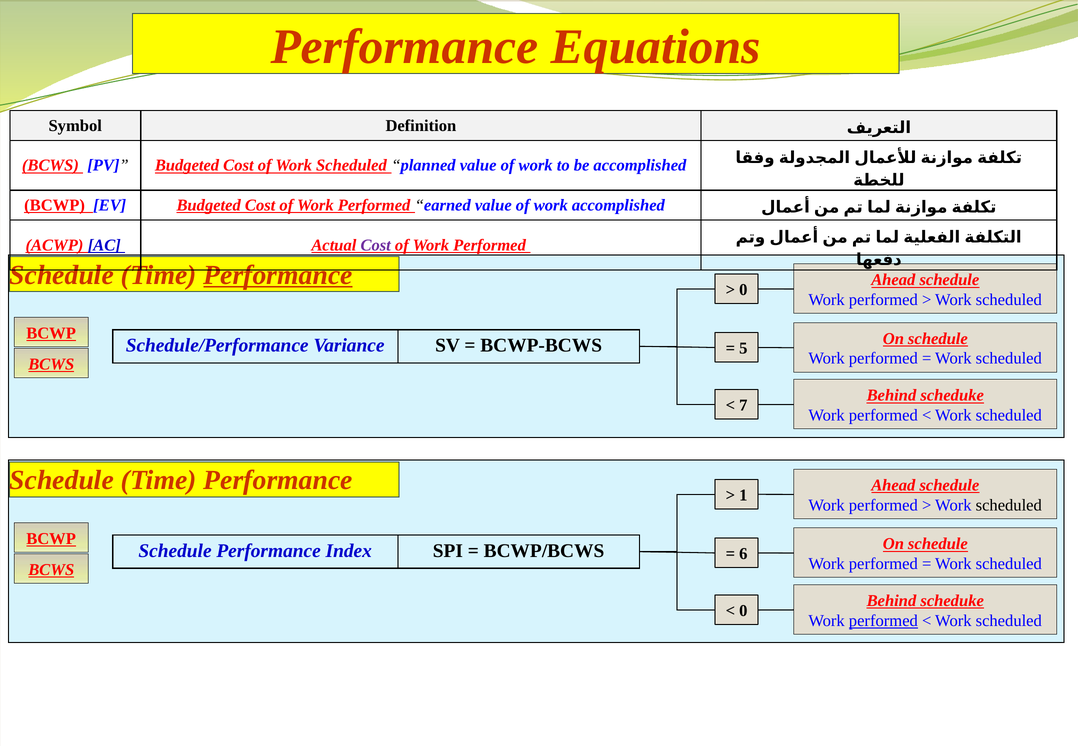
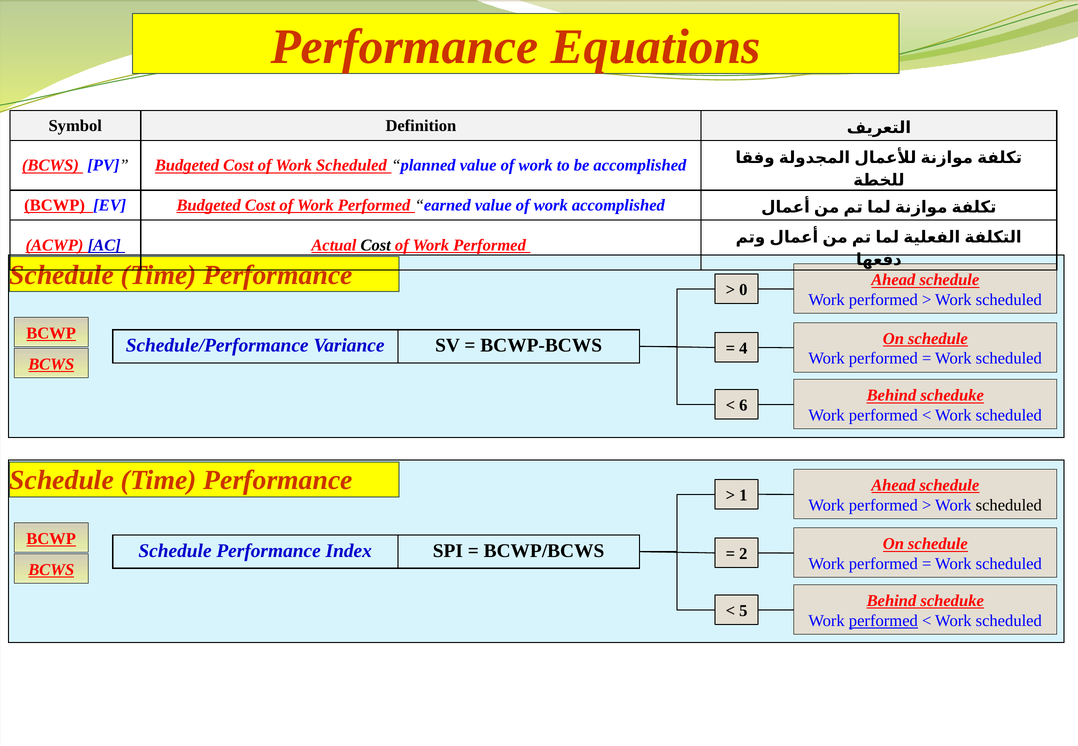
Cost at (376, 245) colour: purple -> black
Performance at (278, 275) underline: present -> none
5: 5 -> 4
7: 7 -> 6
6: 6 -> 2
0 at (743, 611): 0 -> 5
